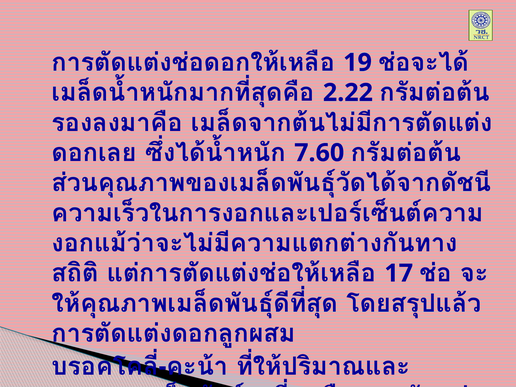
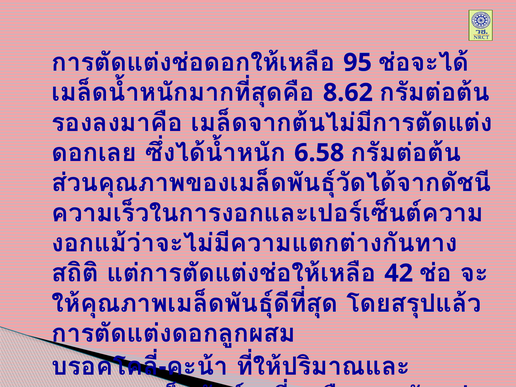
19: 19 -> 95
2.22: 2.22 -> 8.62
7.60: 7.60 -> 6.58
17: 17 -> 42
